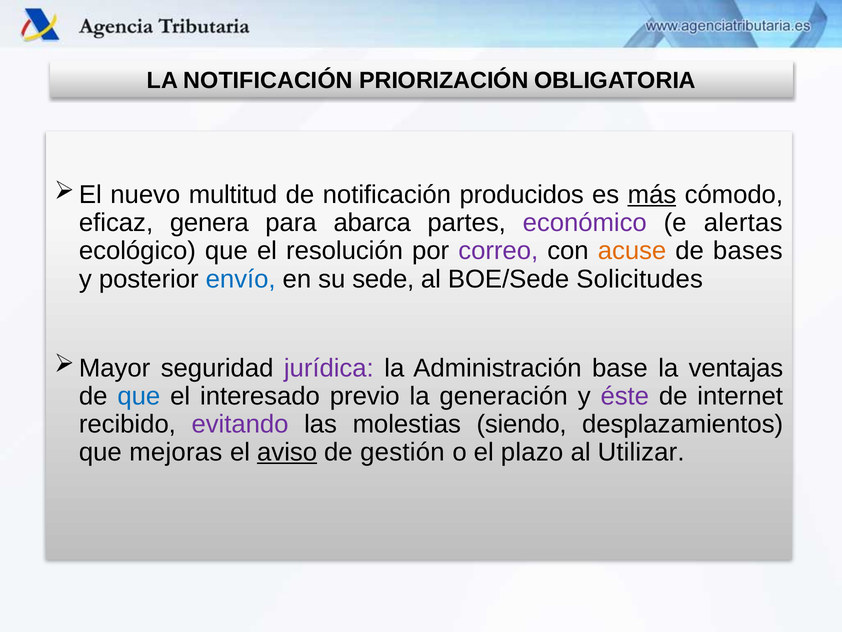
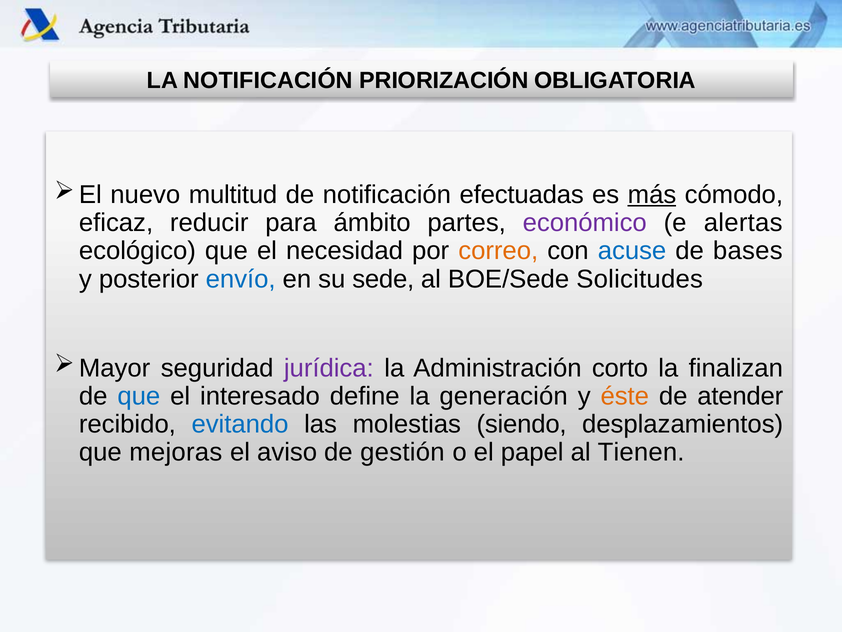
producidos: producidos -> efectuadas
genera: genera -> reducir
abarca: abarca -> ámbito
resolución: resolución -> necesidad
correo colour: purple -> orange
acuse colour: orange -> blue
base: base -> corto
ventajas: ventajas -> finalizan
previo: previo -> define
éste colour: purple -> orange
internet: internet -> atender
evitando colour: purple -> blue
aviso underline: present -> none
plazo: plazo -> papel
Utilizar: Utilizar -> Tienen
